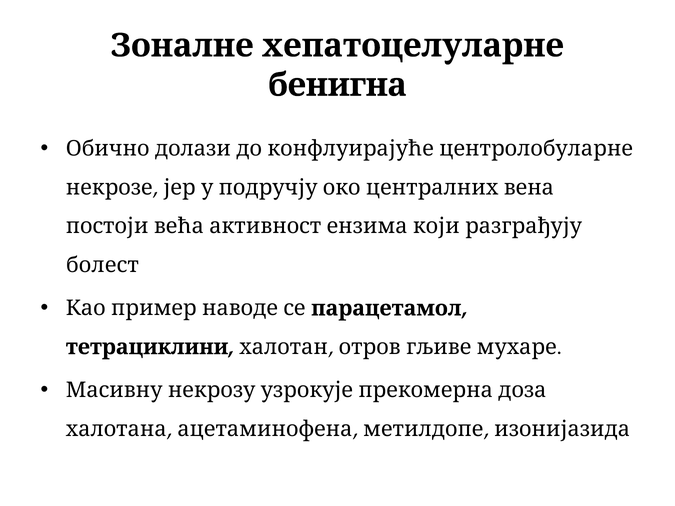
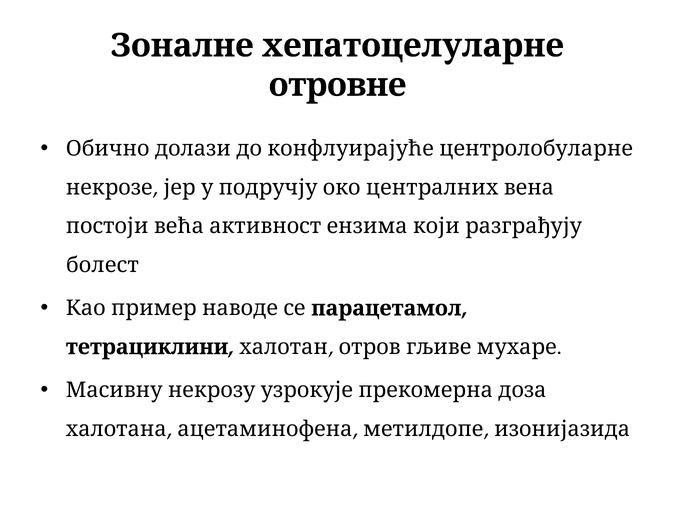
бенигна: бенигна -> отровне
